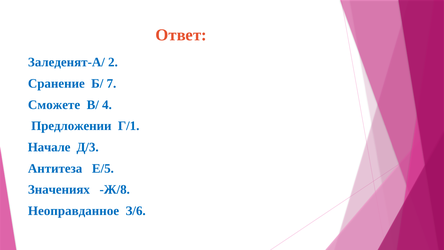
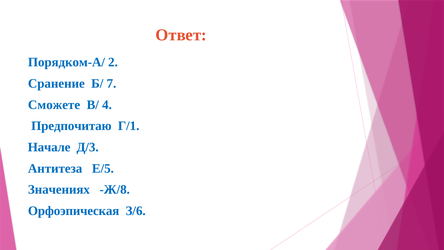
Заледенят-А/: Заледенят-А/ -> Порядком-А/
Предложении: Предложении -> Предпочитаю
Неоправданное: Неоправданное -> Орфоэпическая
